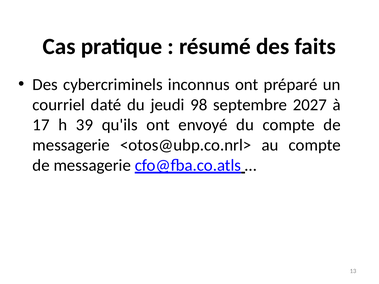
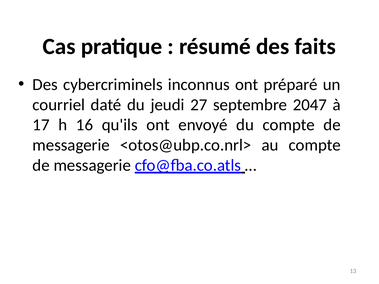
98: 98 -> 27
2027: 2027 -> 2047
39: 39 -> 16
